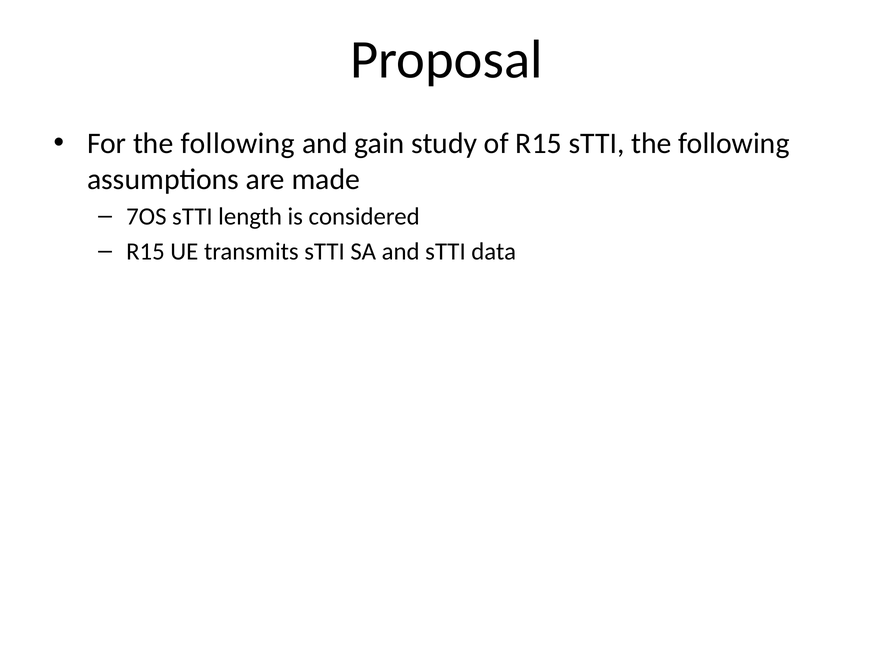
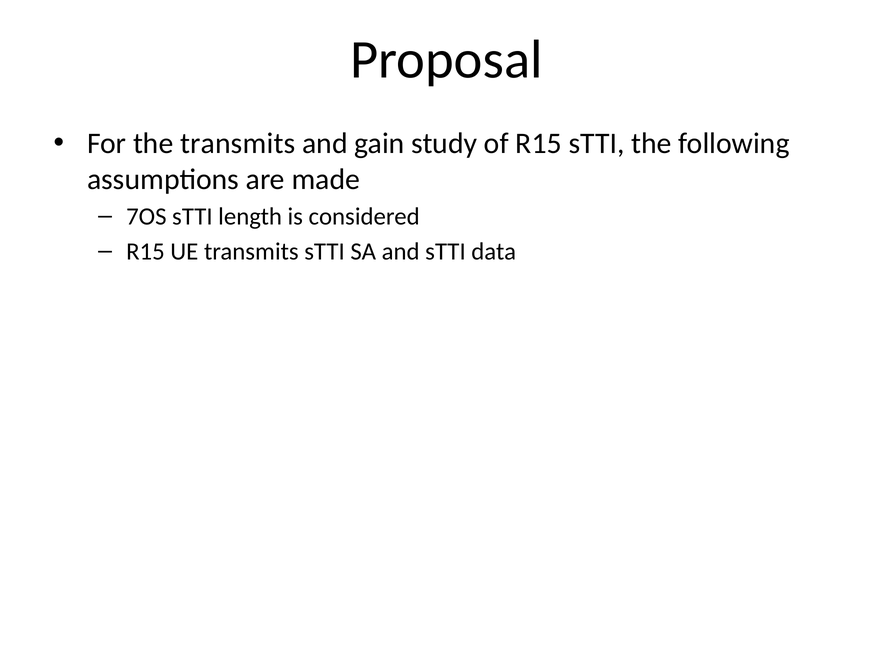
For the following: following -> transmits
